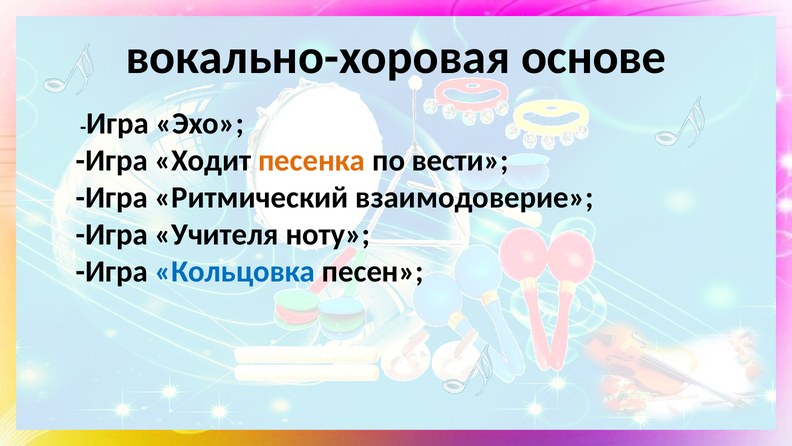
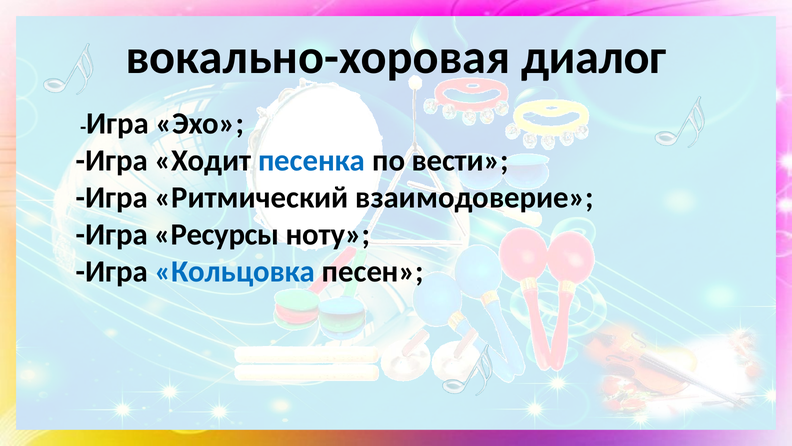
основе: основе -> диалог
песенка colour: orange -> blue
Учителя: Учителя -> Ресурсы
